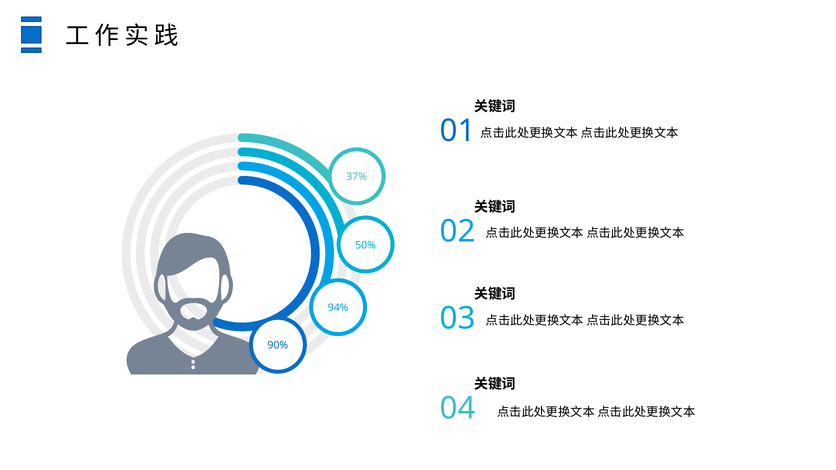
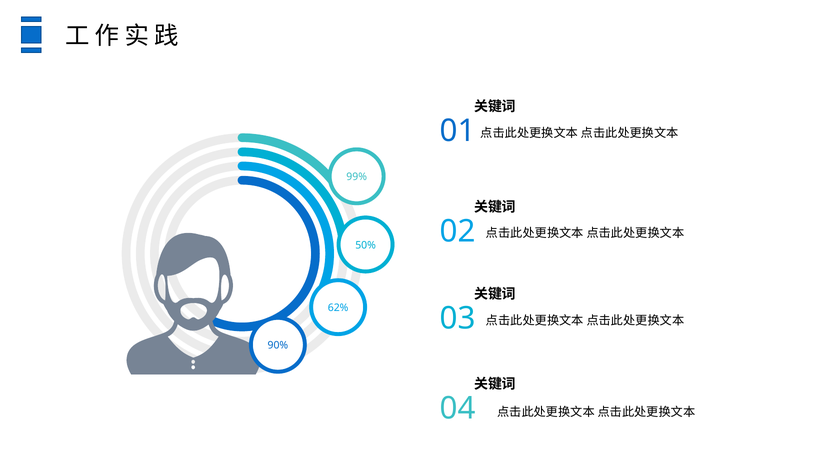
37%: 37% -> 99%
94%: 94% -> 62%
